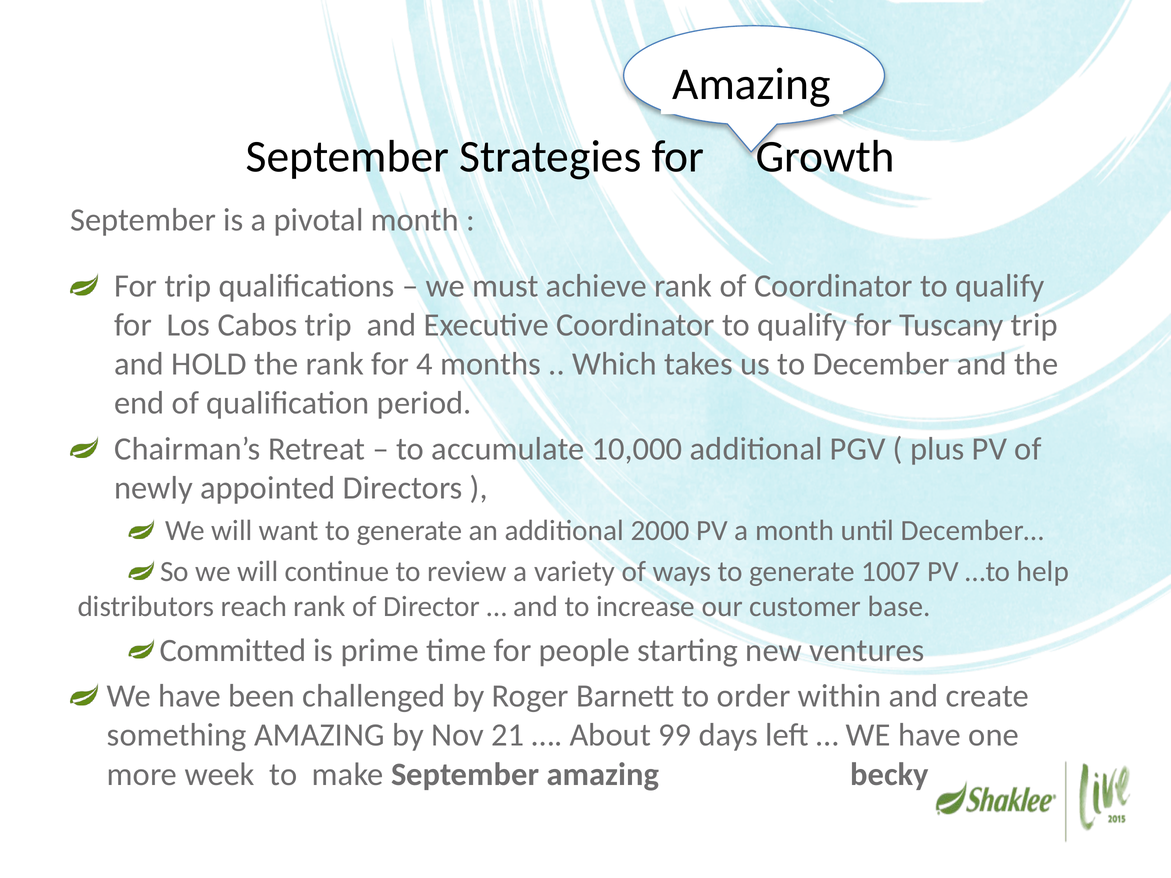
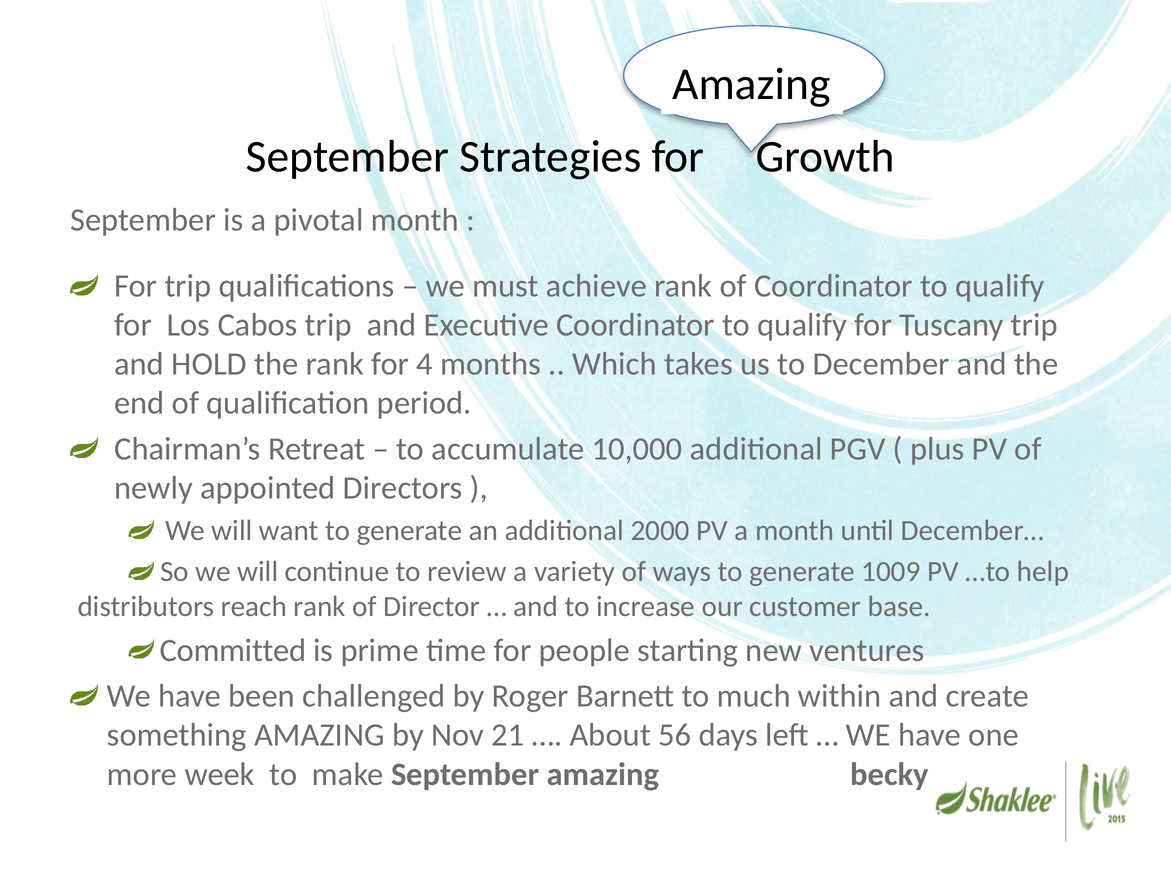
1007: 1007 -> 1009
order: order -> much
99: 99 -> 56
